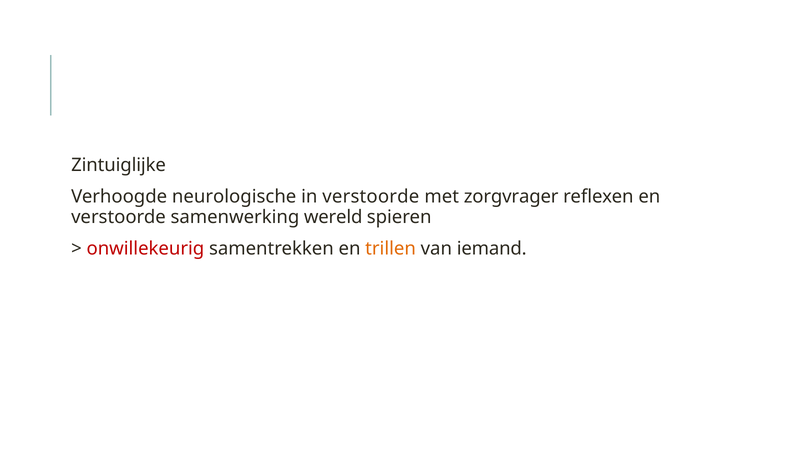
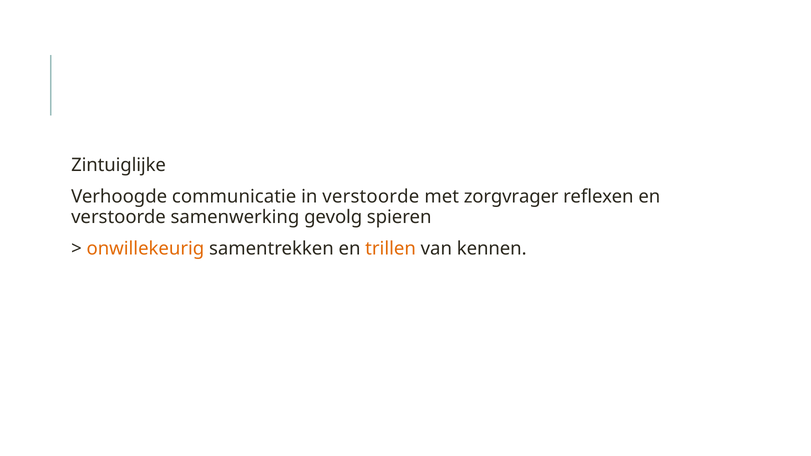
neurologische: neurologische -> communicatie
wereld: wereld -> gevolg
onwillekeurig colour: red -> orange
iemand: iemand -> kennen
